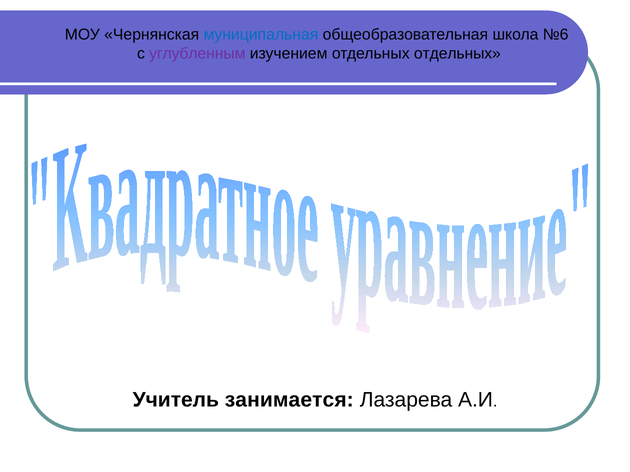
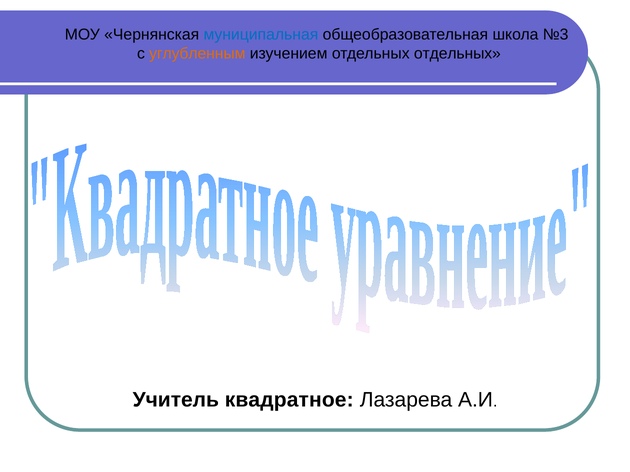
№6: №6 -> №3
углубленным colour: purple -> orange
занимается: занимается -> квадратное
